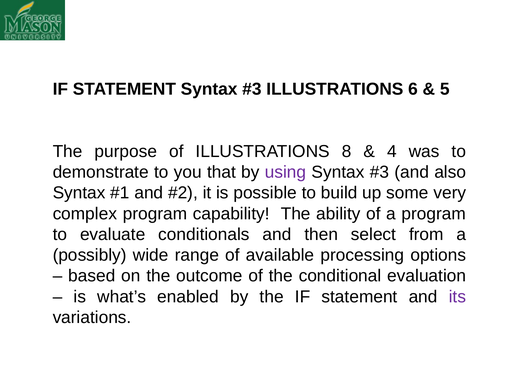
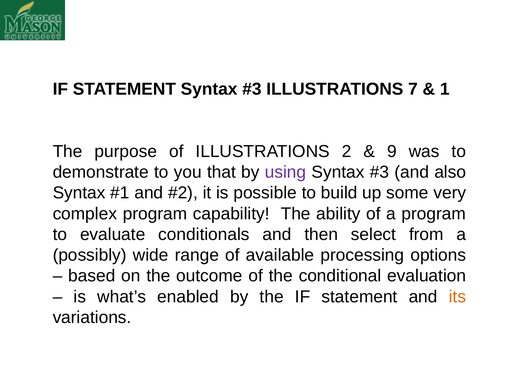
6: 6 -> 7
5: 5 -> 1
8: 8 -> 2
4: 4 -> 9
its colour: purple -> orange
